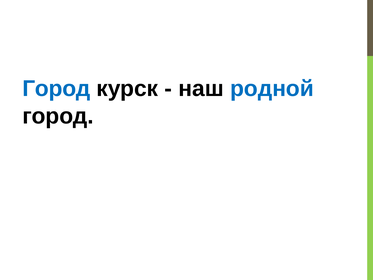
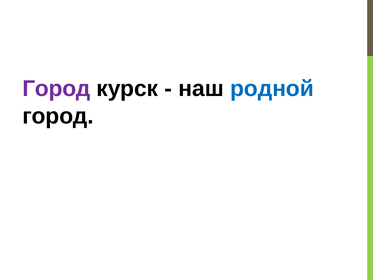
Город at (56, 89) colour: blue -> purple
